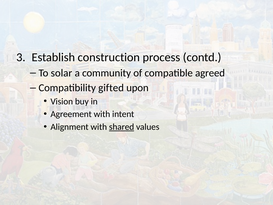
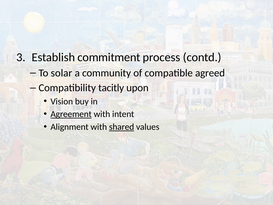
construction: construction -> commitment
gifted: gifted -> tacitly
Agreement underline: none -> present
